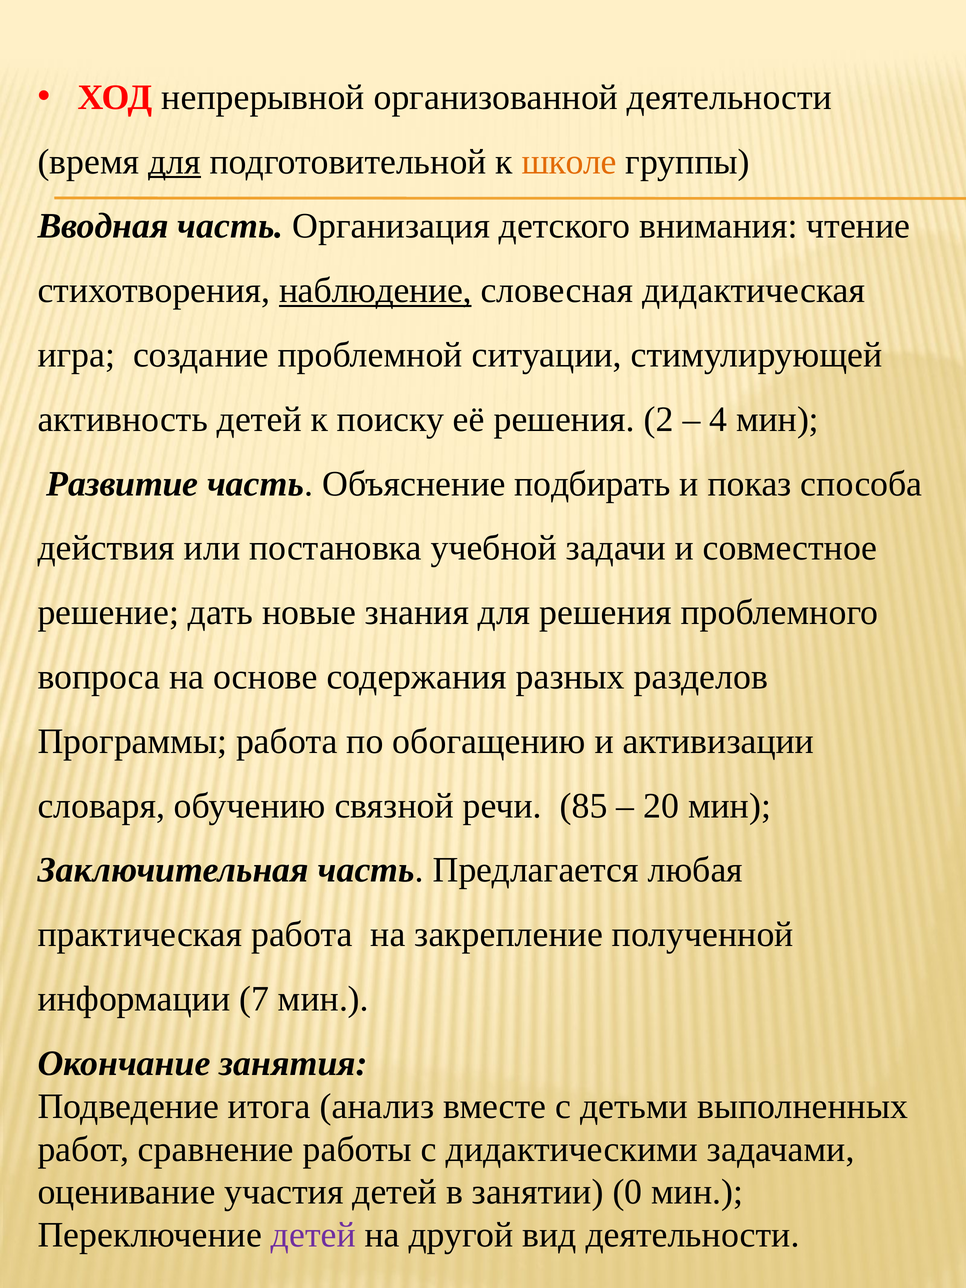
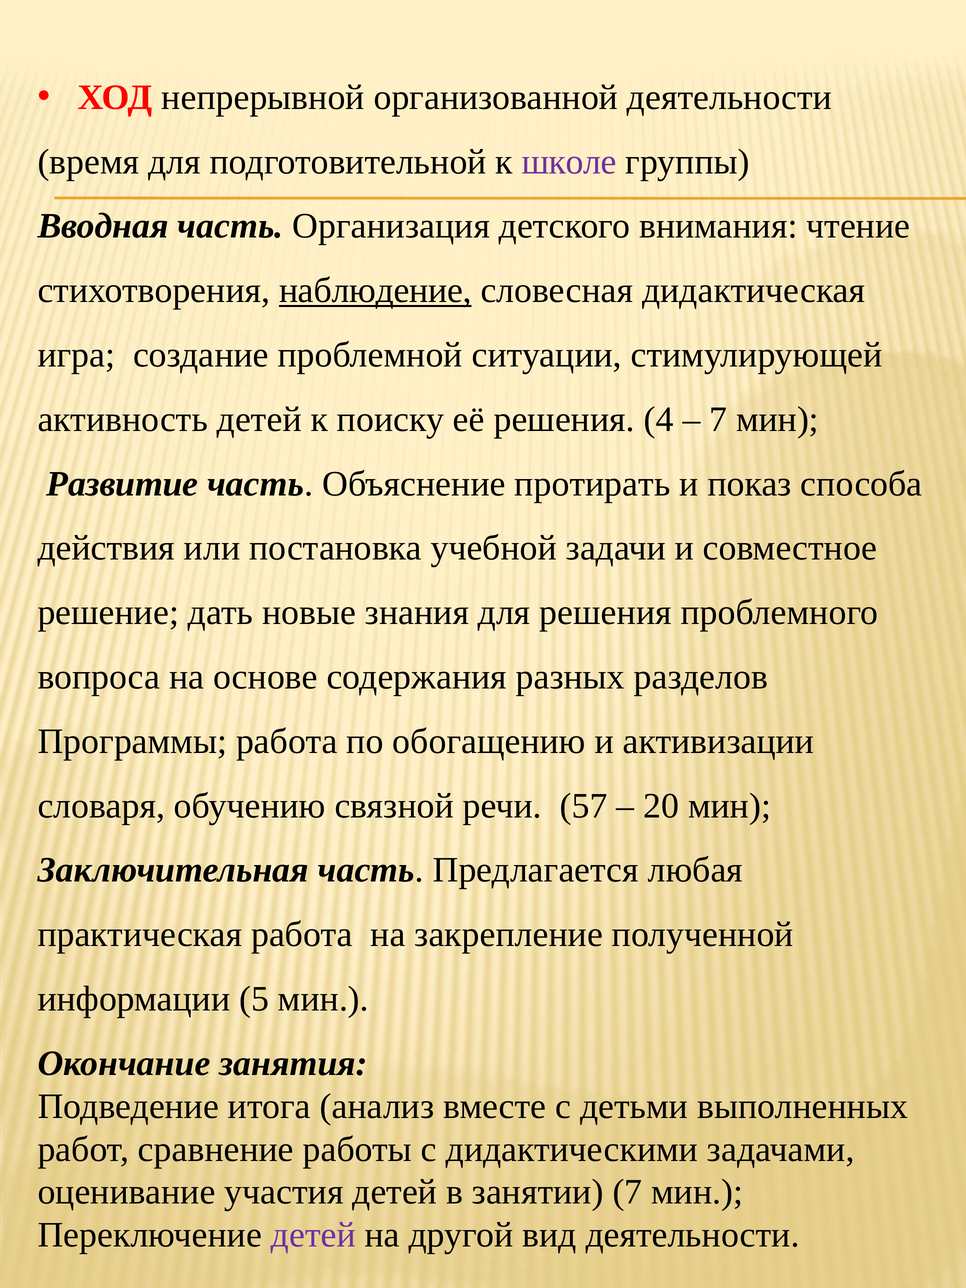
для at (175, 162) underline: present -> none
школе colour: orange -> purple
2: 2 -> 4
4 at (718, 419): 4 -> 7
подбирать: подбирать -> протирать
85: 85 -> 57
7: 7 -> 5
занятии 0: 0 -> 7
